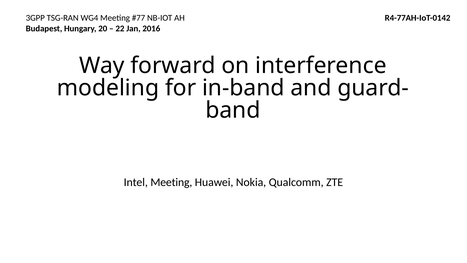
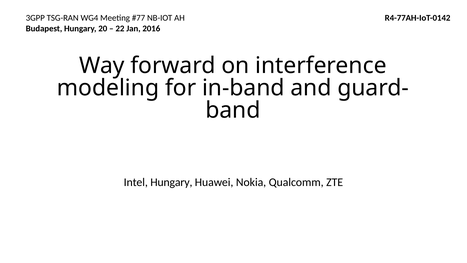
Intel Meeting: Meeting -> Hungary
